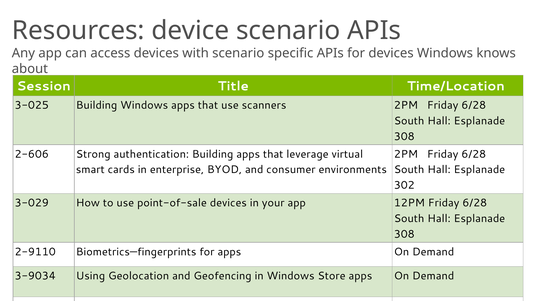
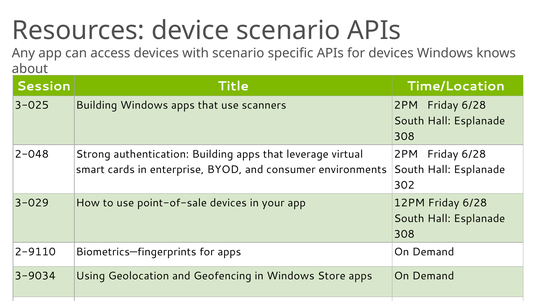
2-606: 2-606 -> 2-048
